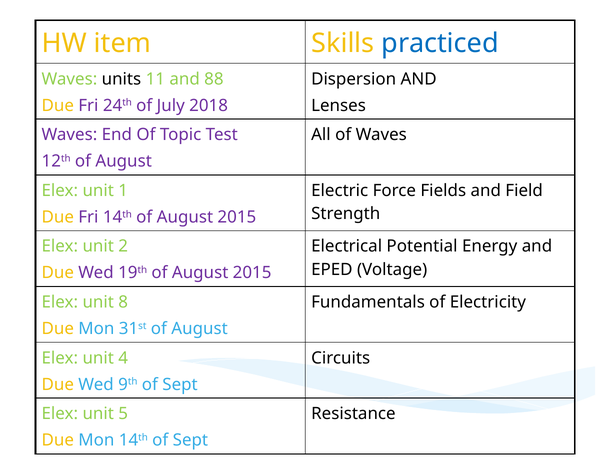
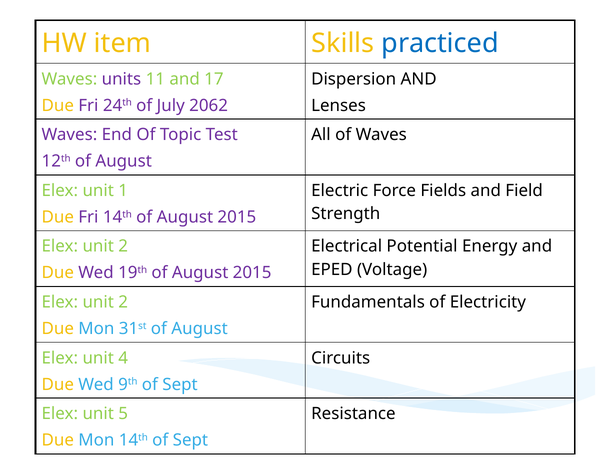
units colour: black -> purple
88: 88 -> 17
2018: 2018 -> 2062
8 at (123, 302): 8 -> 2
